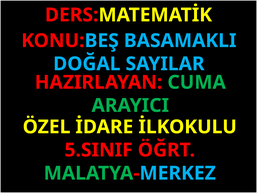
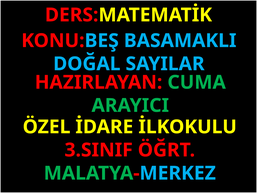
5.SINIF: 5.SINIF -> 3.SINIF
